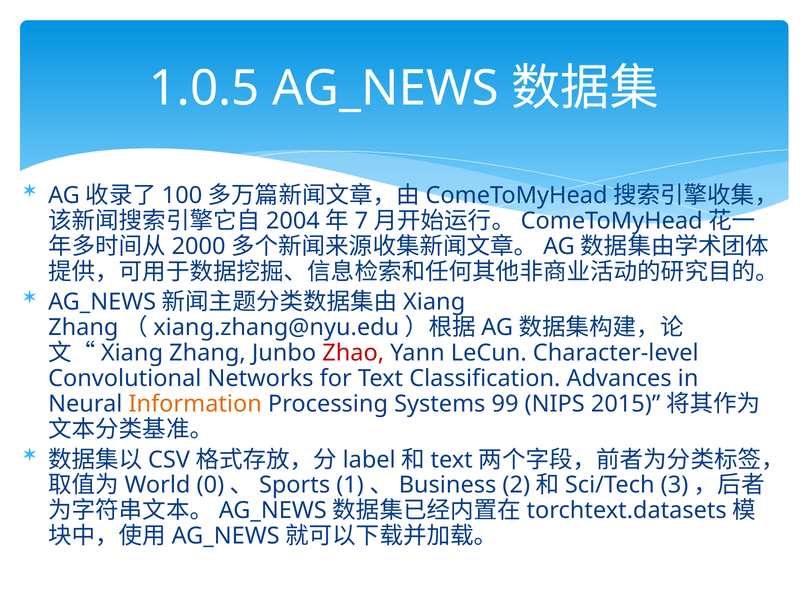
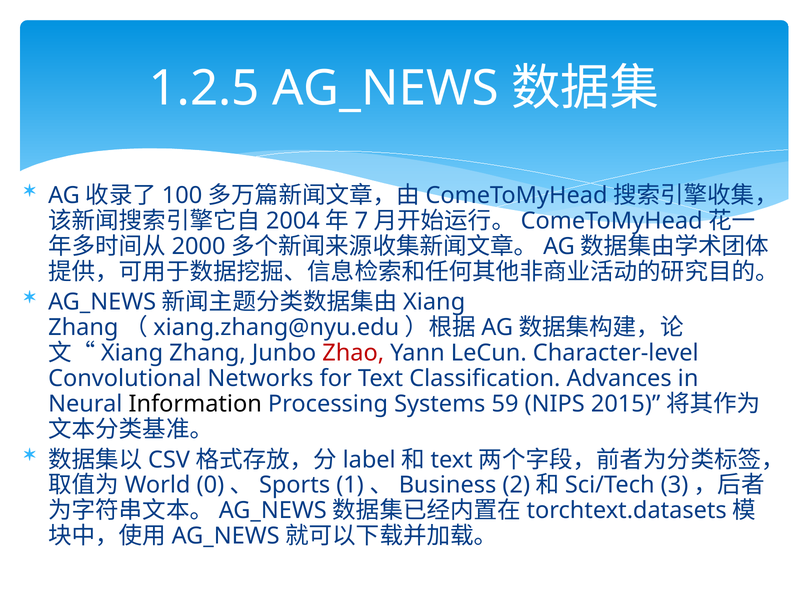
1.0.5: 1.0.5 -> 1.2.5
Information colour: orange -> black
99: 99 -> 59
